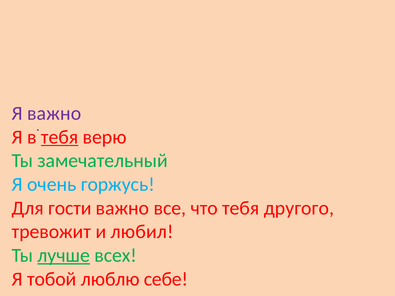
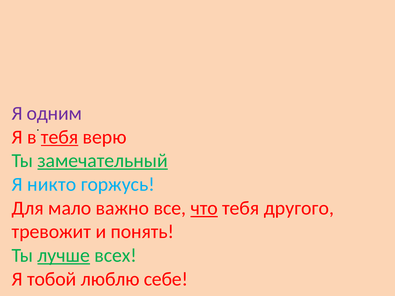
Я важно: важно -> одним
замечательный underline: none -> present
очень: очень -> никто
гости: гости -> мало
что underline: none -> present
любил: любил -> понять
